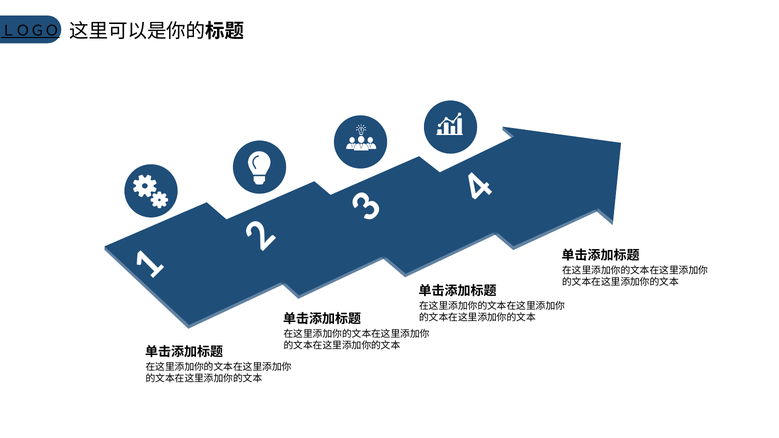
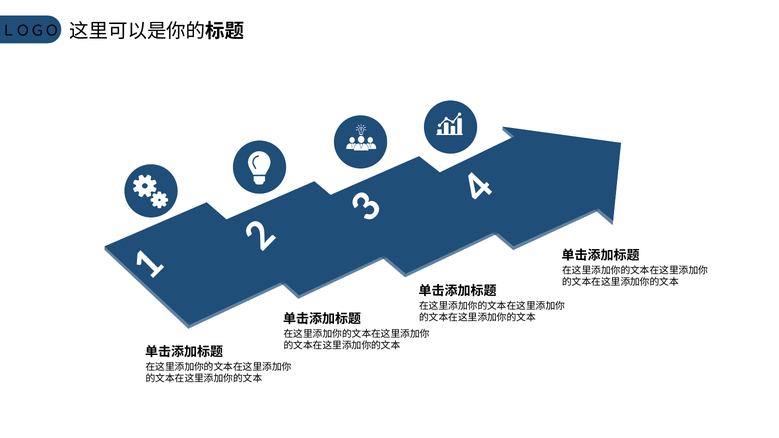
ＬＯＧＯ underline: present -> none
